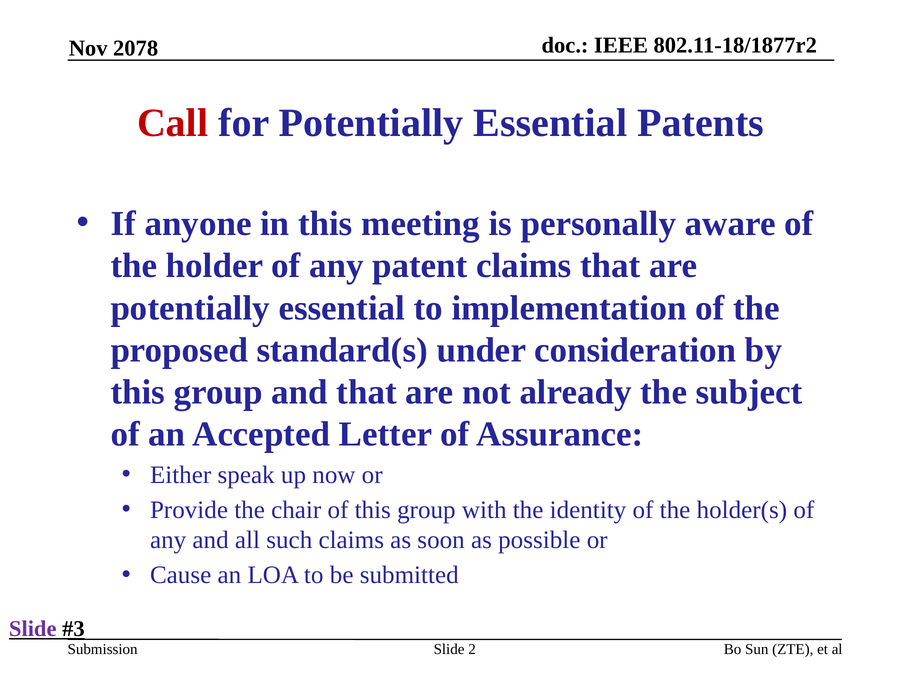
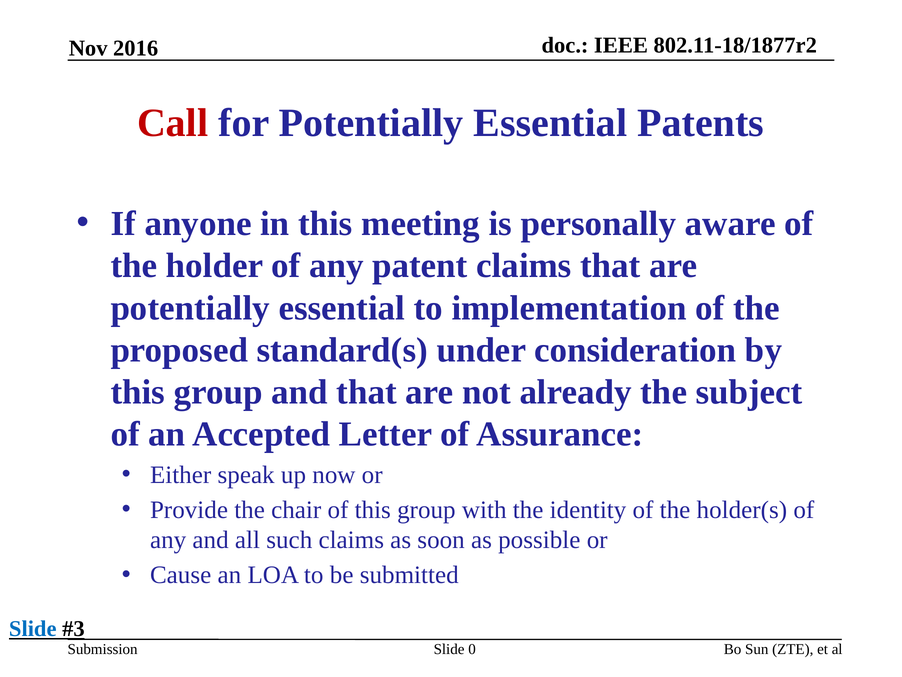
2078: 2078 -> 2016
Slide at (33, 628) colour: purple -> blue
2: 2 -> 0
